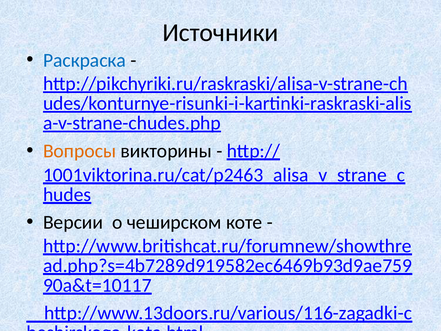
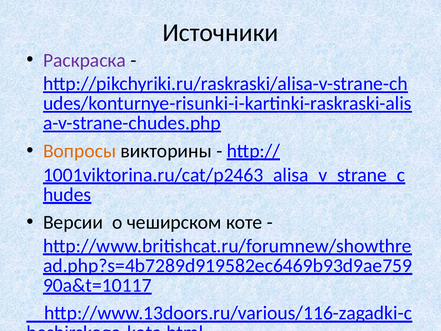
Раскраска colour: blue -> purple
